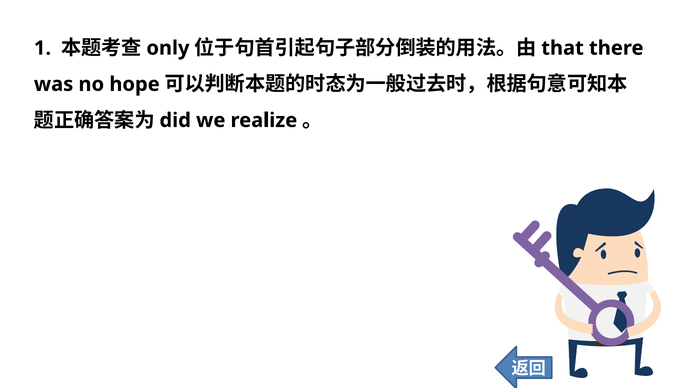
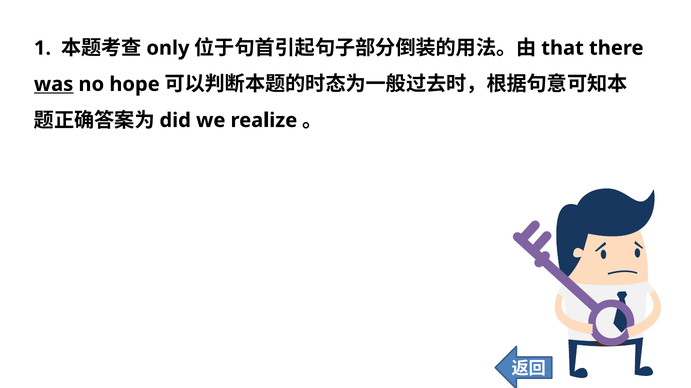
was underline: none -> present
